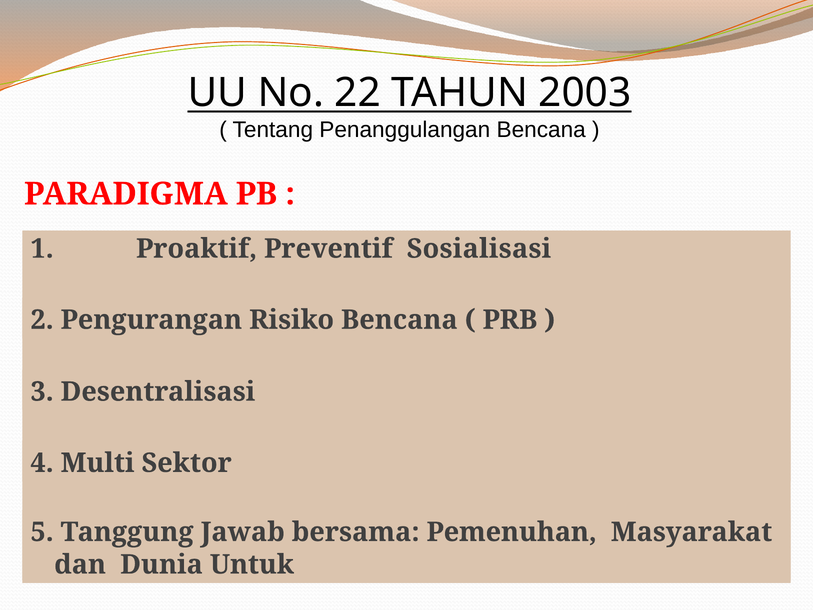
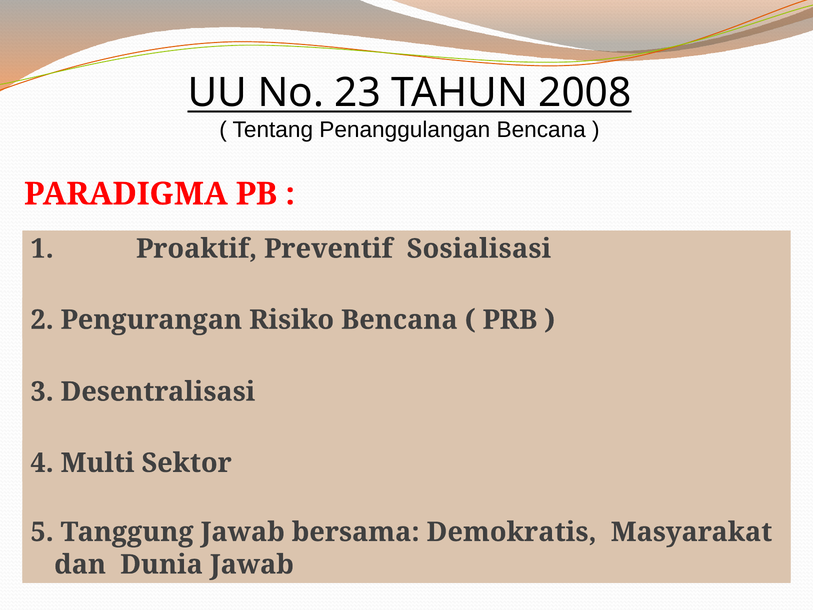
22: 22 -> 23
2003: 2003 -> 2008
Pemenuhan: Pemenuhan -> Demokratis
Dunia Untuk: Untuk -> Jawab
